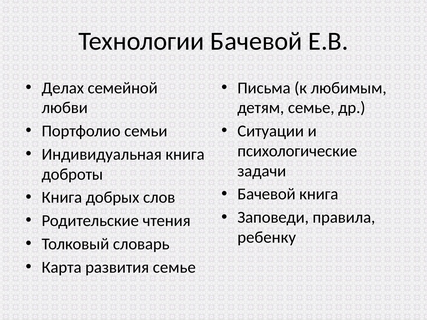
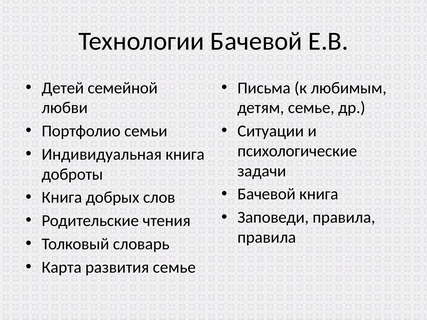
Делах: Делах -> Детей
ребенку at (267, 238): ребенку -> правила
